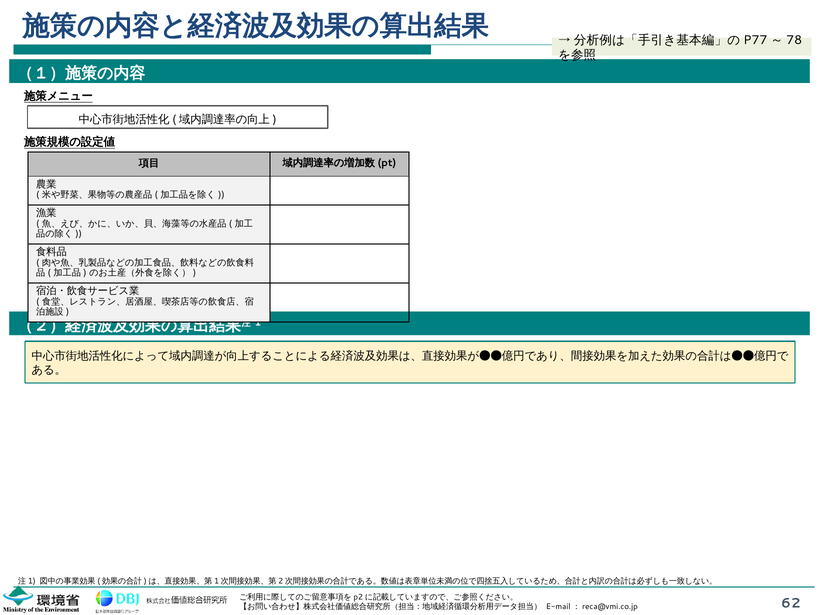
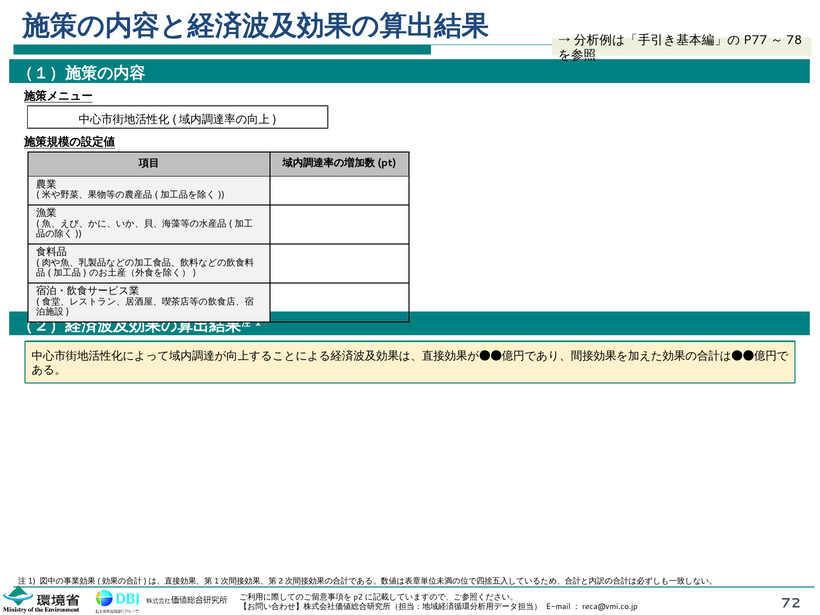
62: 62 -> 72
